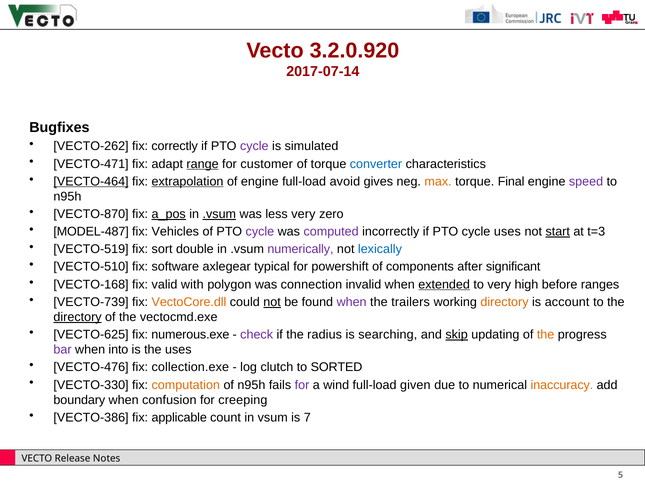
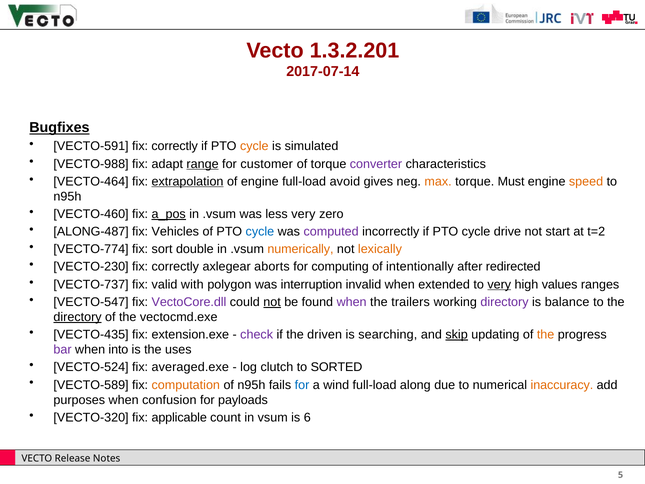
3.2.0.920: 3.2.0.920 -> 1.3.2.201
Bugfixes underline: none -> present
VECTO-262: VECTO-262 -> VECTO-591
cycle at (254, 146) colour: purple -> orange
VECTO-471: VECTO-471 -> VECTO-988
converter colour: blue -> purple
VECTO-464 underline: present -> none
Final: Final -> Must
speed colour: purple -> orange
VECTO-870: VECTO-870 -> VECTO-460
.vsum at (219, 214) underline: present -> none
MODEL-487: MODEL-487 -> ALONG-487
cycle at (260, 232) colour: purple -> blue
cycle uses: uses -> drive
start underline: present -> none
t=3: t=3 -> t=2
VECTO-519: VECTO-519 -> VECTO-774
numerically colour: purple -> orange
lexically colour: blue -> orange
VECTO-510: VECTO-510 -> VECTO-230
software at (175, 267): software -> correctly
typical: typical -> aborts
powershift: powershift -> computing
components: components -> intentionally
significant: significant -> redirected
VECTO-168: VECTO-168 -> VECTO-737
connection: connection -> interruption
extended underline: present -> none
very at (499, 284) underline: none -> present
before: before -> values
VECTO-739: VECTO-739 -> VECTO-547
VectoCore.dll colour: orange -> purple
directory at (504, 302) colour: orange -> purple
account: account -> balance
VECTO-625: VECTO-625 -> VECTO-435
numerous.exe: numerous.exe -> extension.exe
radius: radius -> driven
VECTO-476: VECTO-476 -> VECTO-524
collection.exe: collection.exe -> averaged.exe
VECTO-330: VECTO-330 -> VECTO-589
for at (302, 385) colour: purple -> blue
given: given -> along
boundary: boundary -> purposes
creeping: creeping -> payloads
VECTO-386: VECTO-386 -> VECTO-320
7: 7 -> 6
